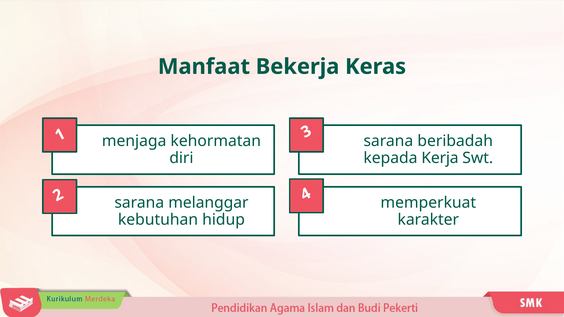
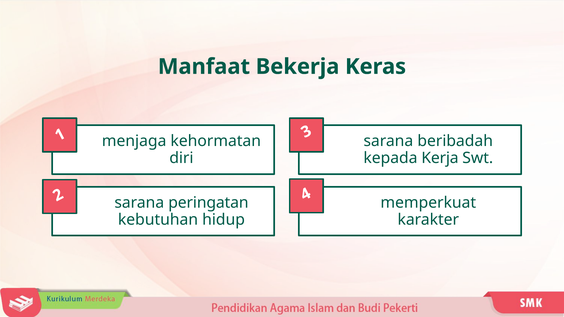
melanggar: melanggar -> peringatan
